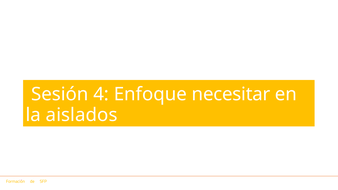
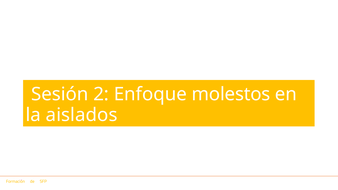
4: 4 -> 2
necesitar: necesitar -> molestos
